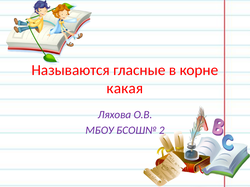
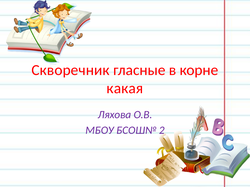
Называются: Называются -> Скворечник
